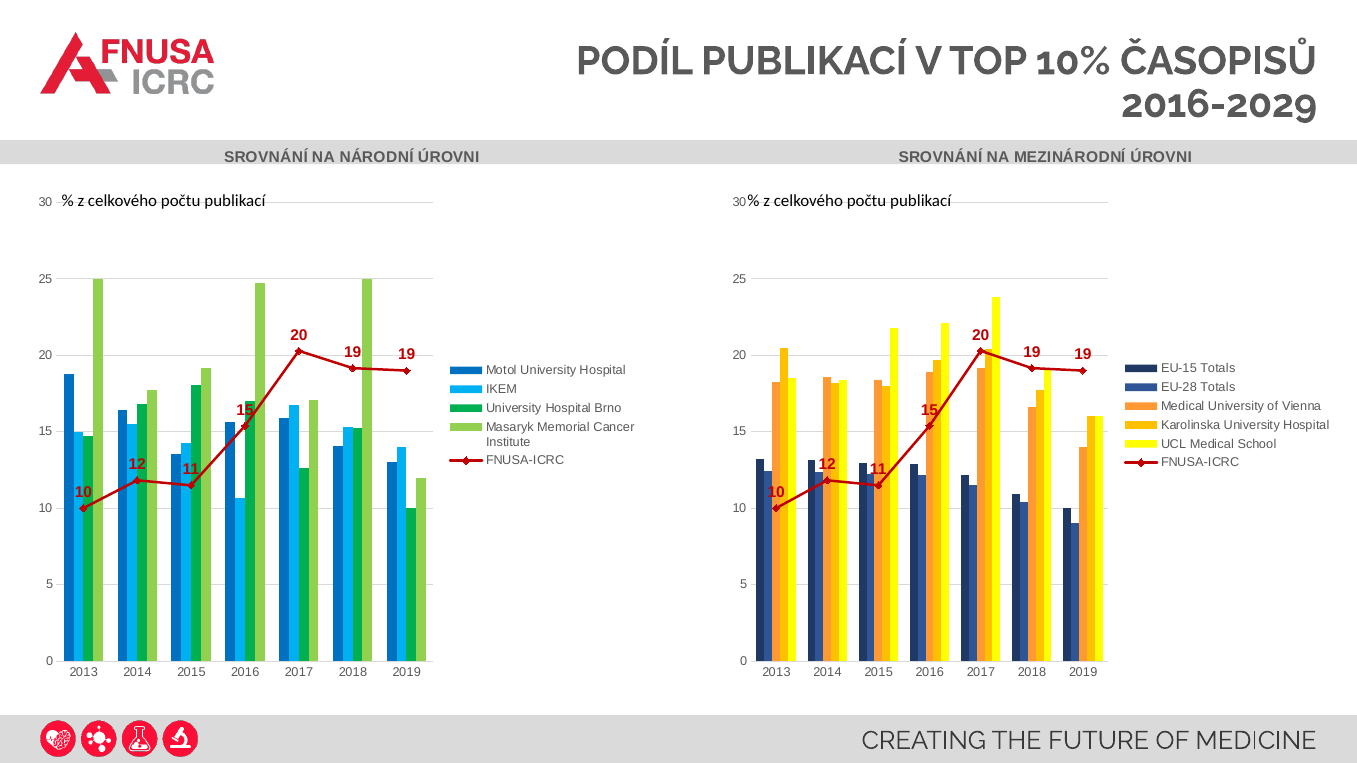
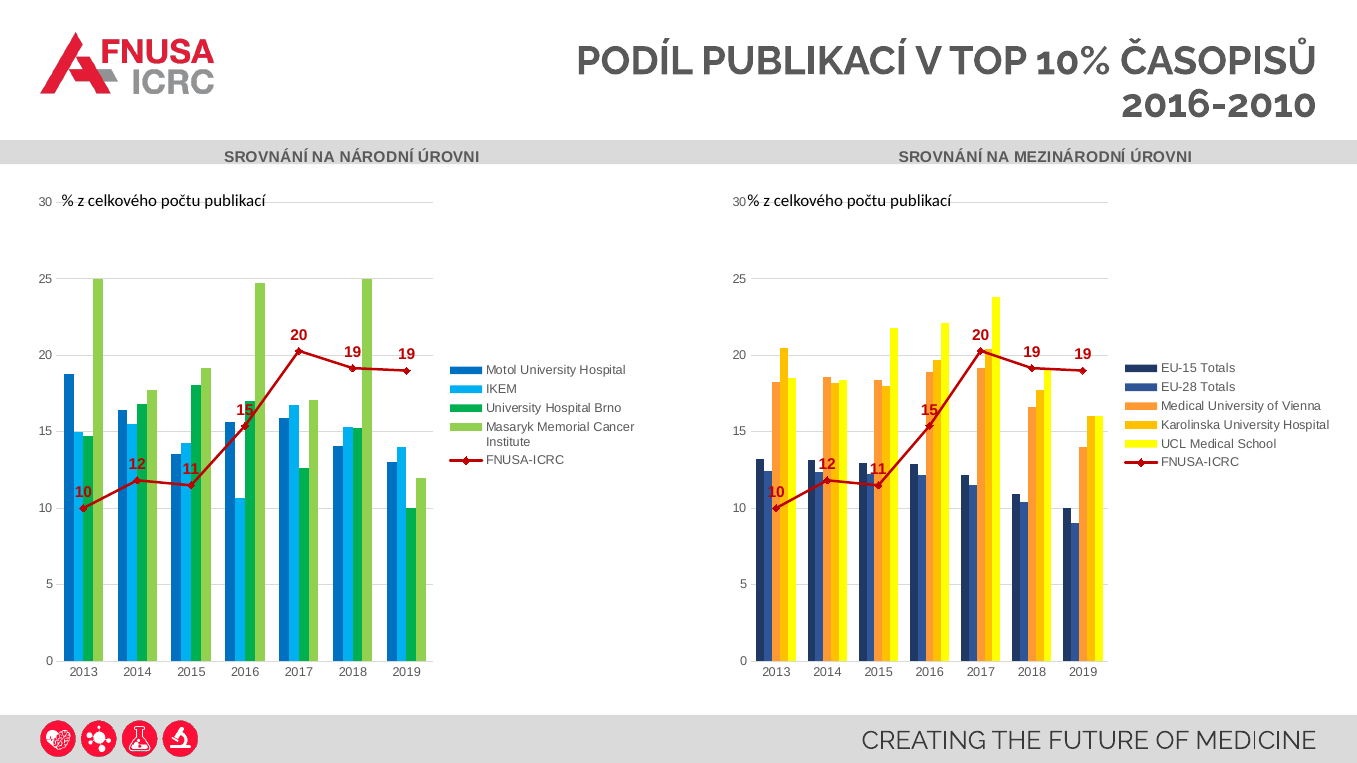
2016-2029: 2016-2029 -> 2016-2010
